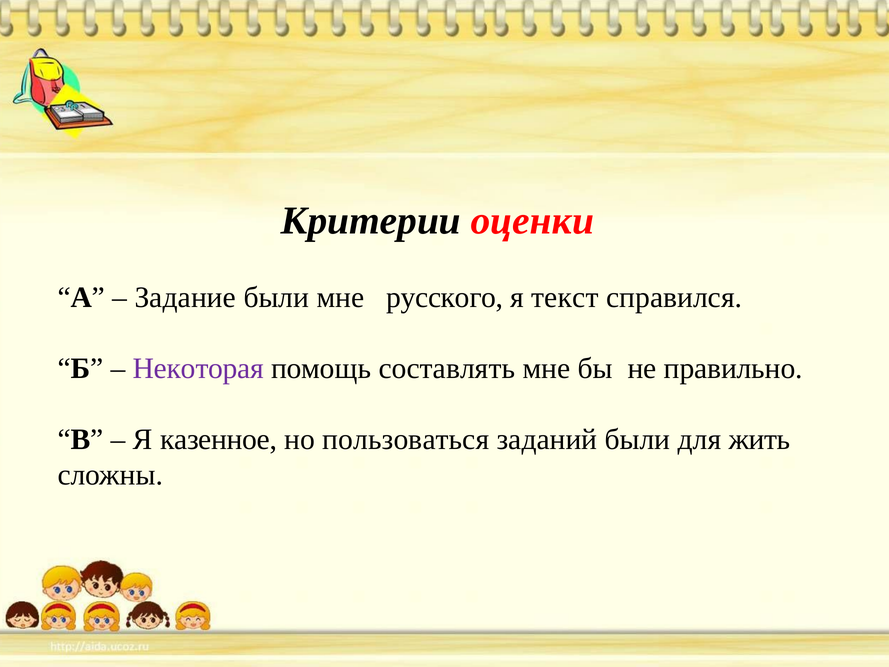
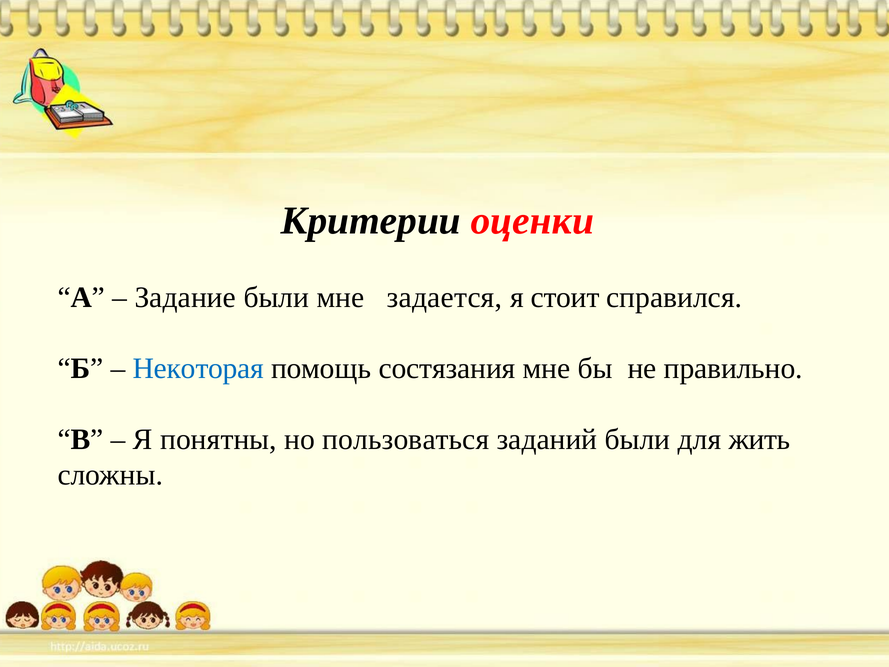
русского: русского -> задается
текст: текст -> стоит
Некоторая colour: purple -> blue
составлять: составлять -> состязания
казенное: казенное -> понятны
